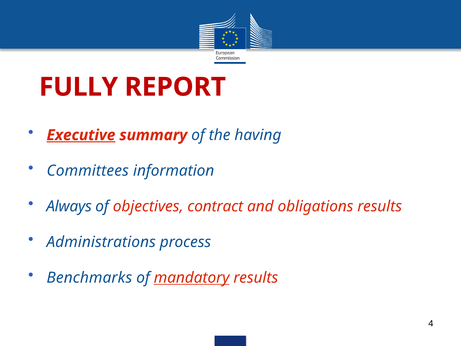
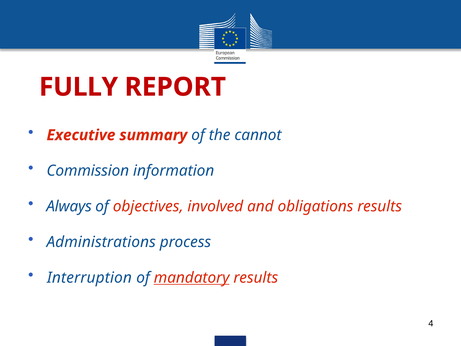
Executive underline: present -> none
having: having -> cannot
Committees: Committees -> Commission
contract: contract -> involved
Benchmarks: Benchmarks -> Interruption
